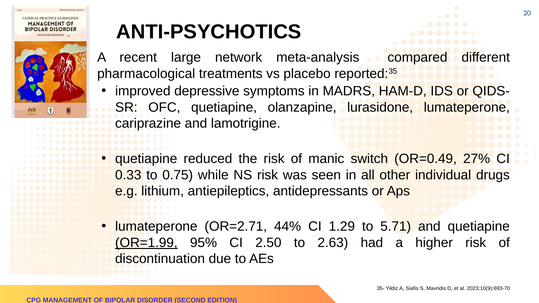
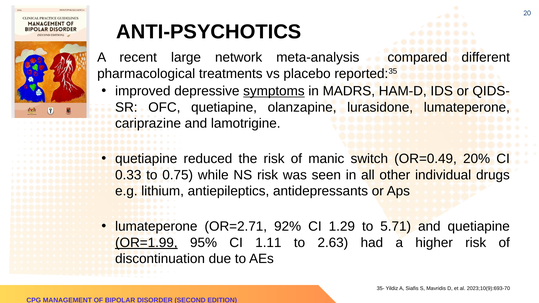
symptoms underline: none -> present
27%: 27% -> 20%
44%: 44% -> 92%
2.50: 2.50 -> 1.11
